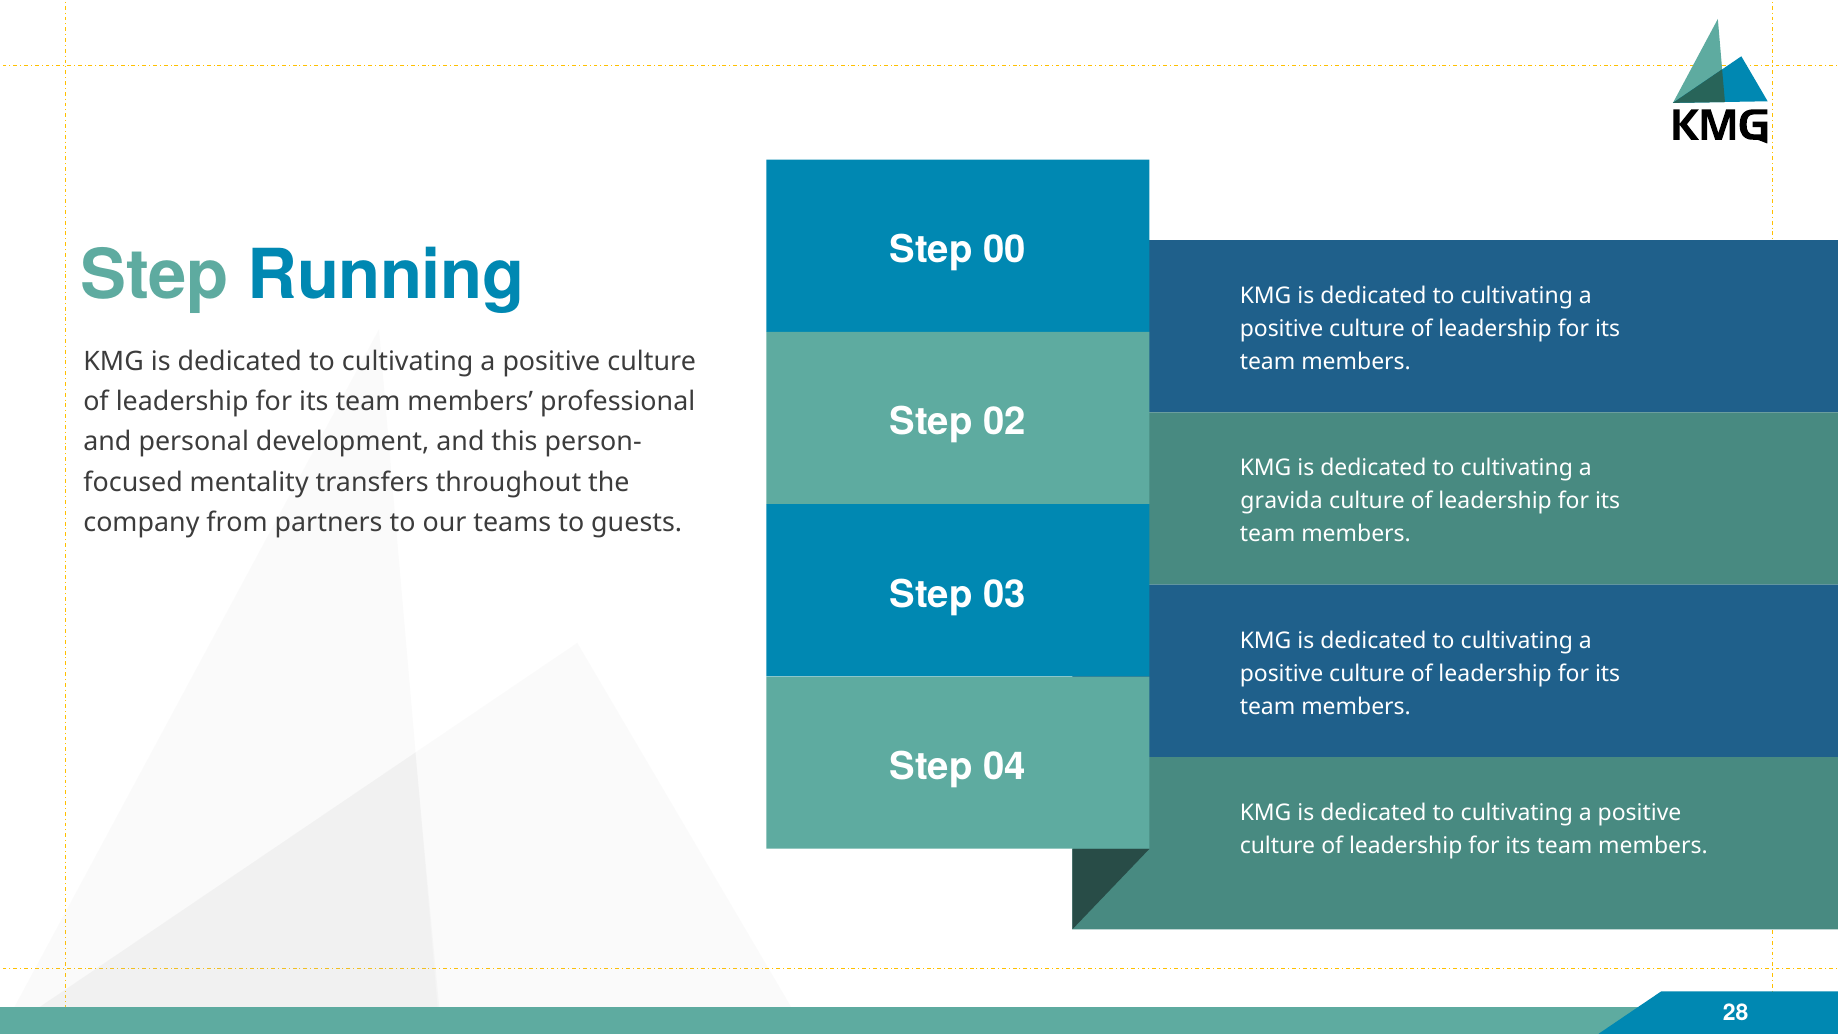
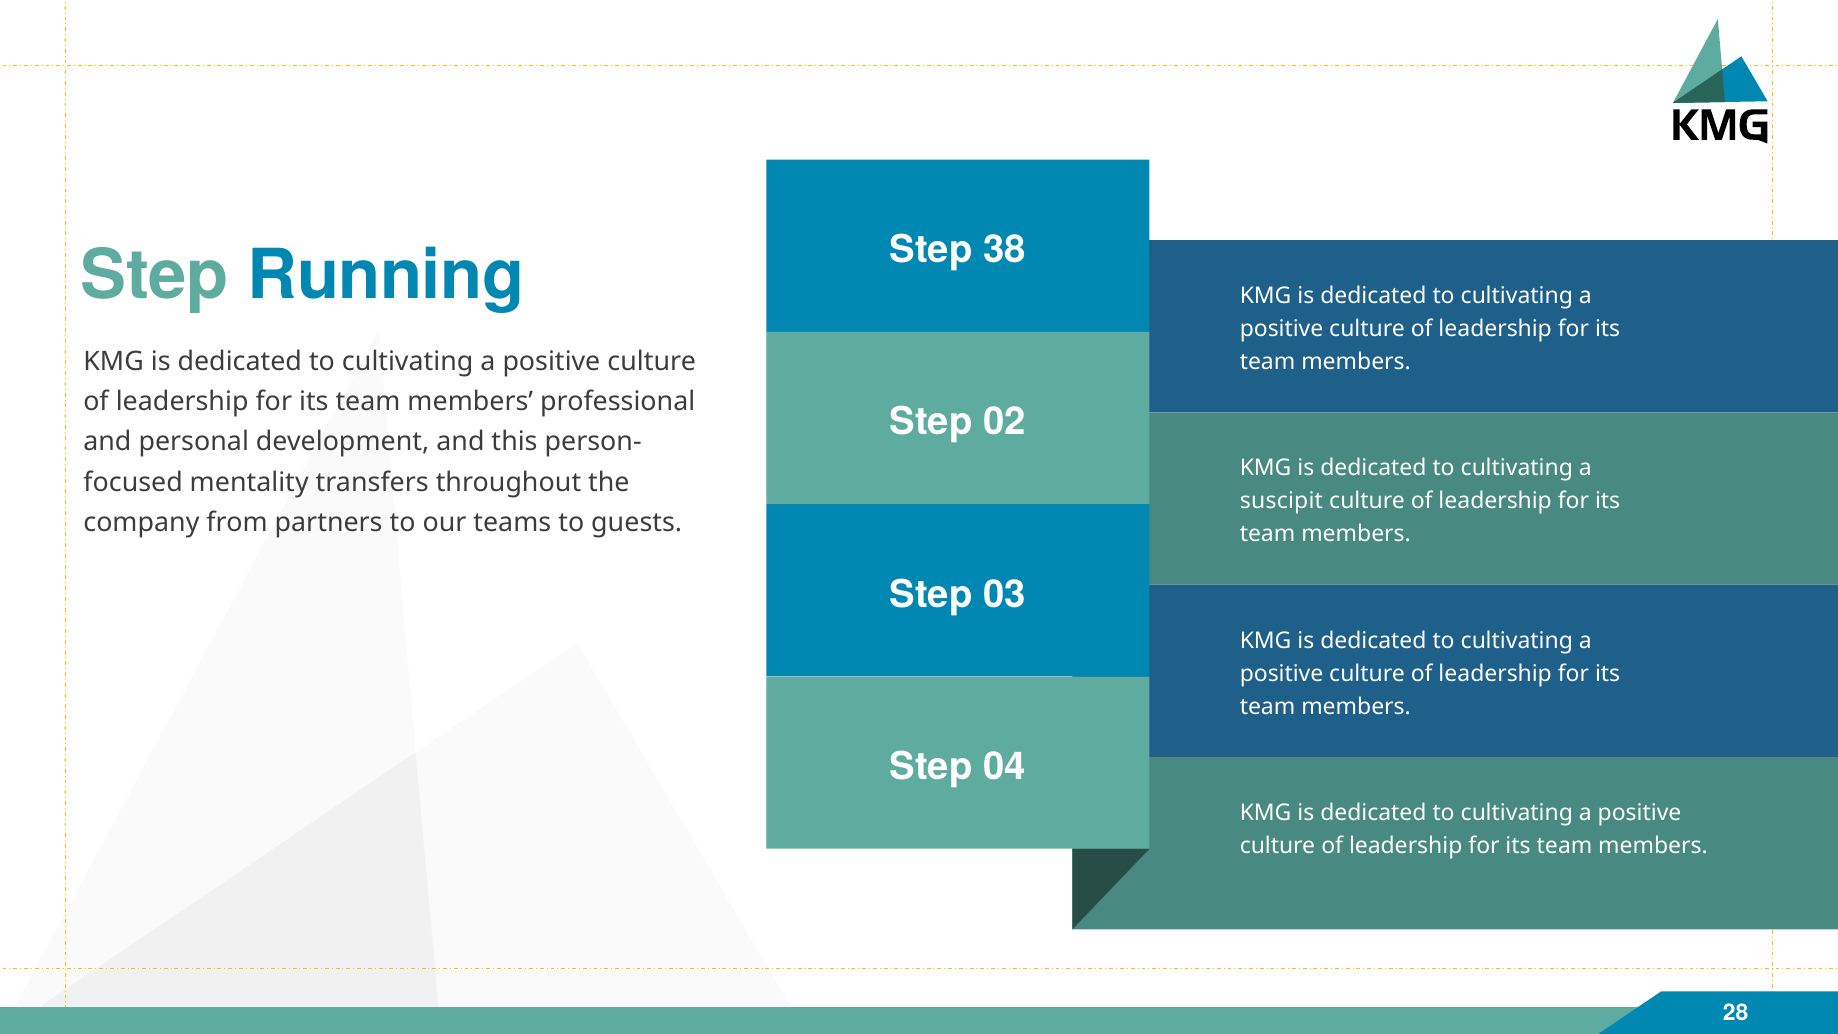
00: 00 -> 38
gravida: gravida -> suscipit
